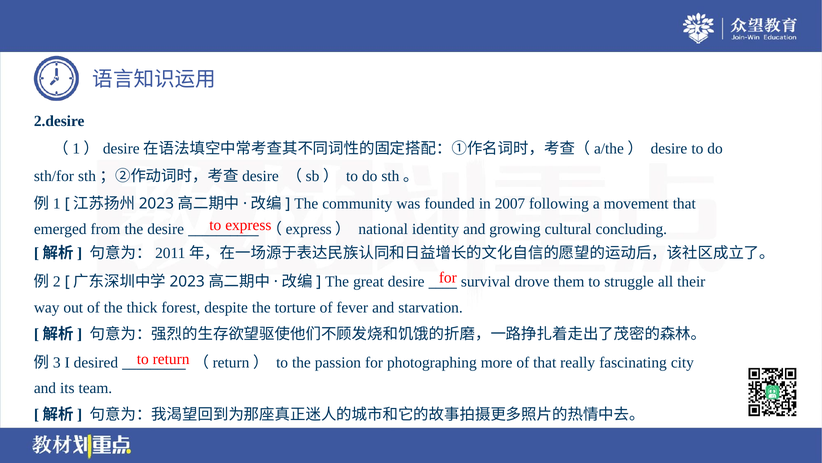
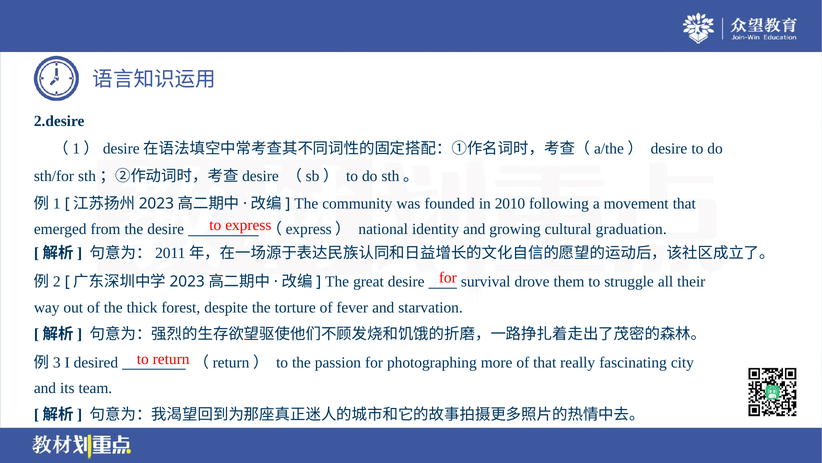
2007: 2007 -> 2010
concluding: concluding -> graduation
